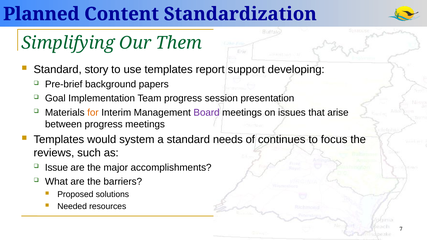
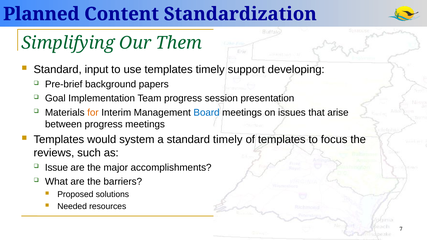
story: story -> input
templates report: report -> timely
Board colour: purple -> blue
standard needs: needs -> timely
of continues: continues -> templates
